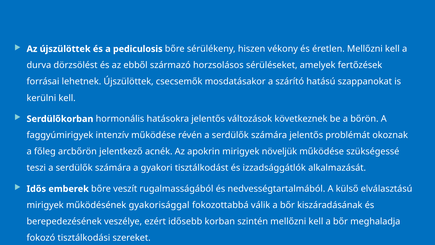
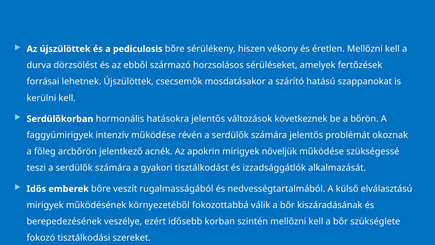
gyakorisággal: gyakorisággal -> környezetéből
meghaladja: meghaladja -> szükséglete
